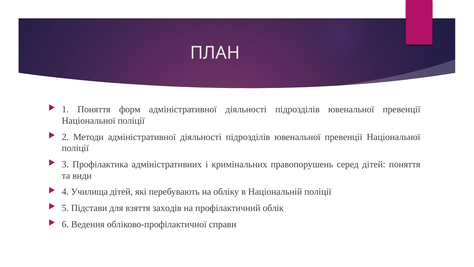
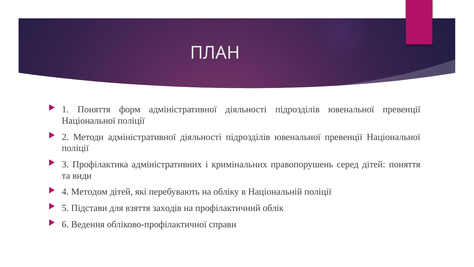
Училища: Училища -> Методом
